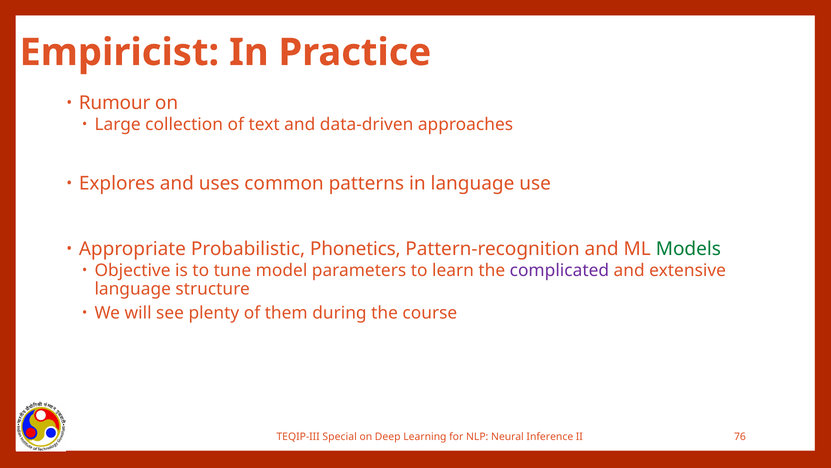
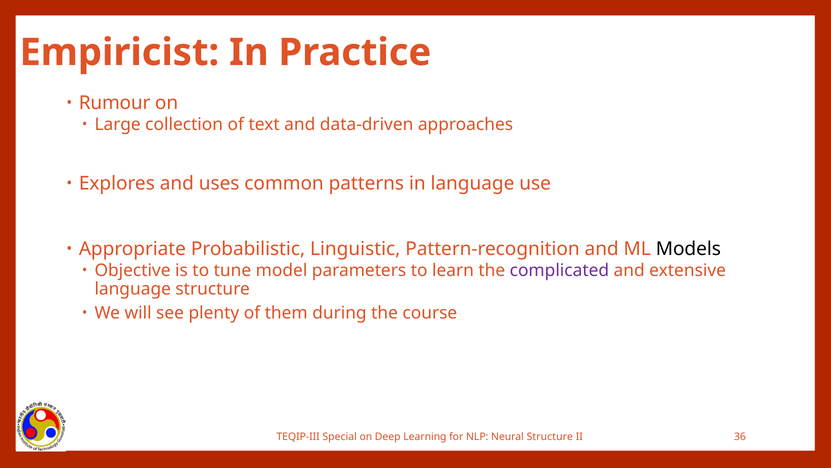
Phonetics: Phonetics -> Linguistic
Models colour: green -> black
Neural Inference: Inference -> Structure
76: 76 -> 36
